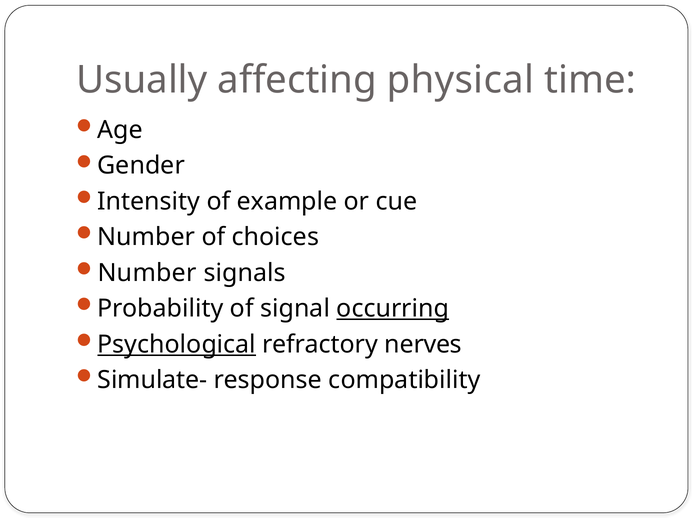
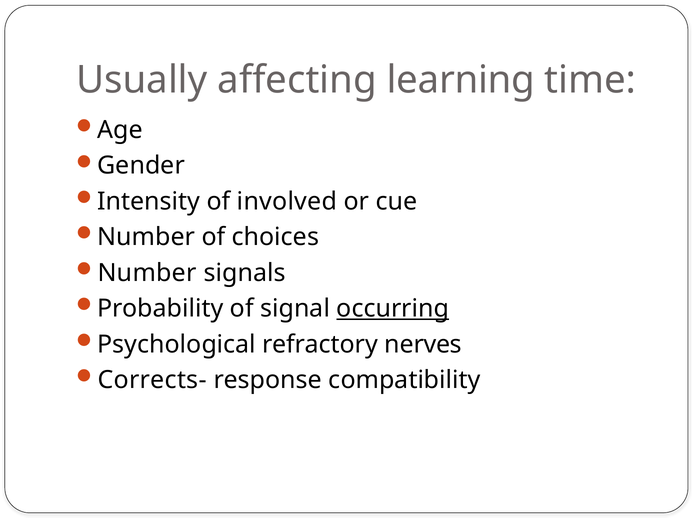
physical: physical -> learning
example: example -> involved
Psychological underline: present -> none
Simulate-: Simulate- -> Corrects-
